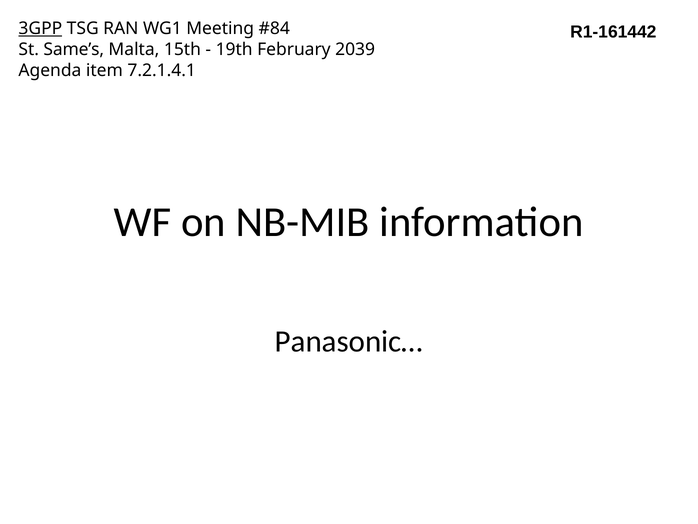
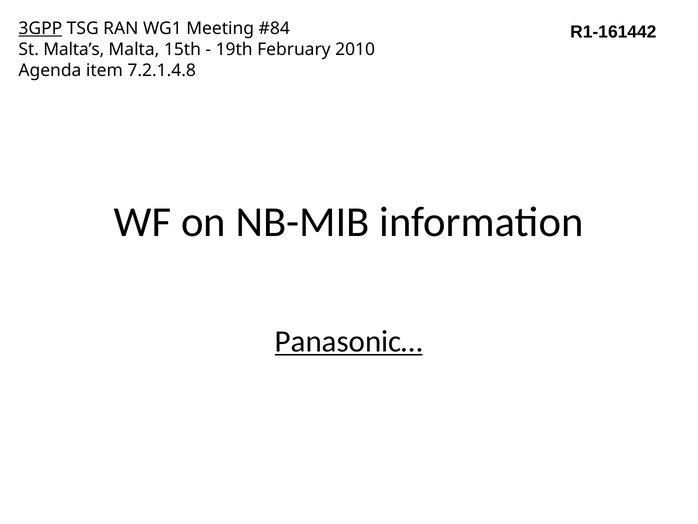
Same’s: Same’s -> Malta’s
2039: 2039 -> 2010
7.2.1.4.1: 7.2.1.4.1 -> 7.2.1.4.8
Panasonic… underline: none -> present
